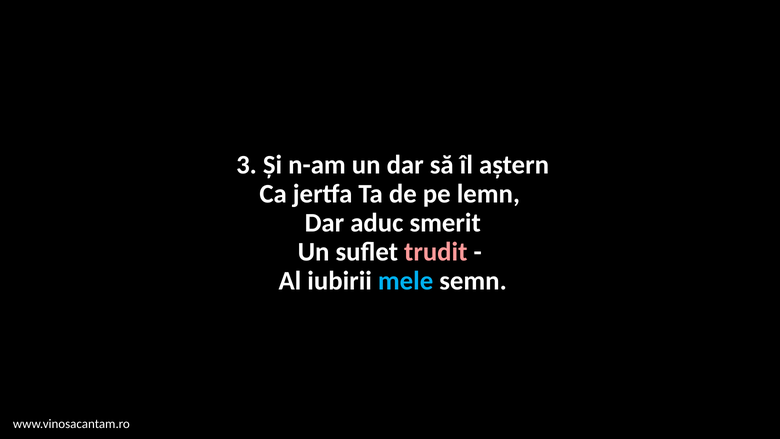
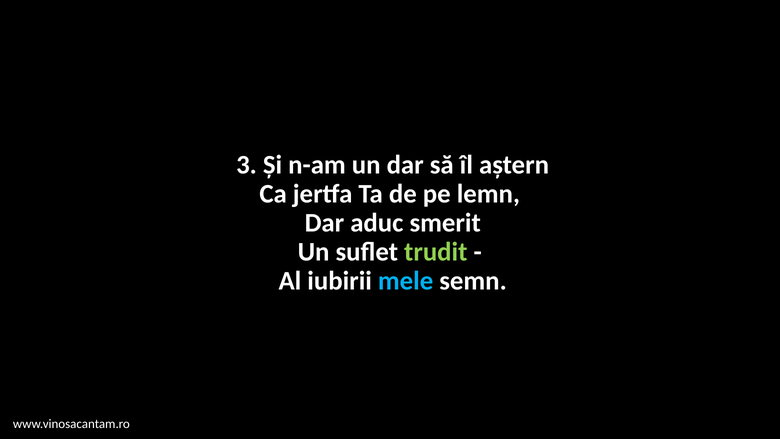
trudit colour: pink -> light green
